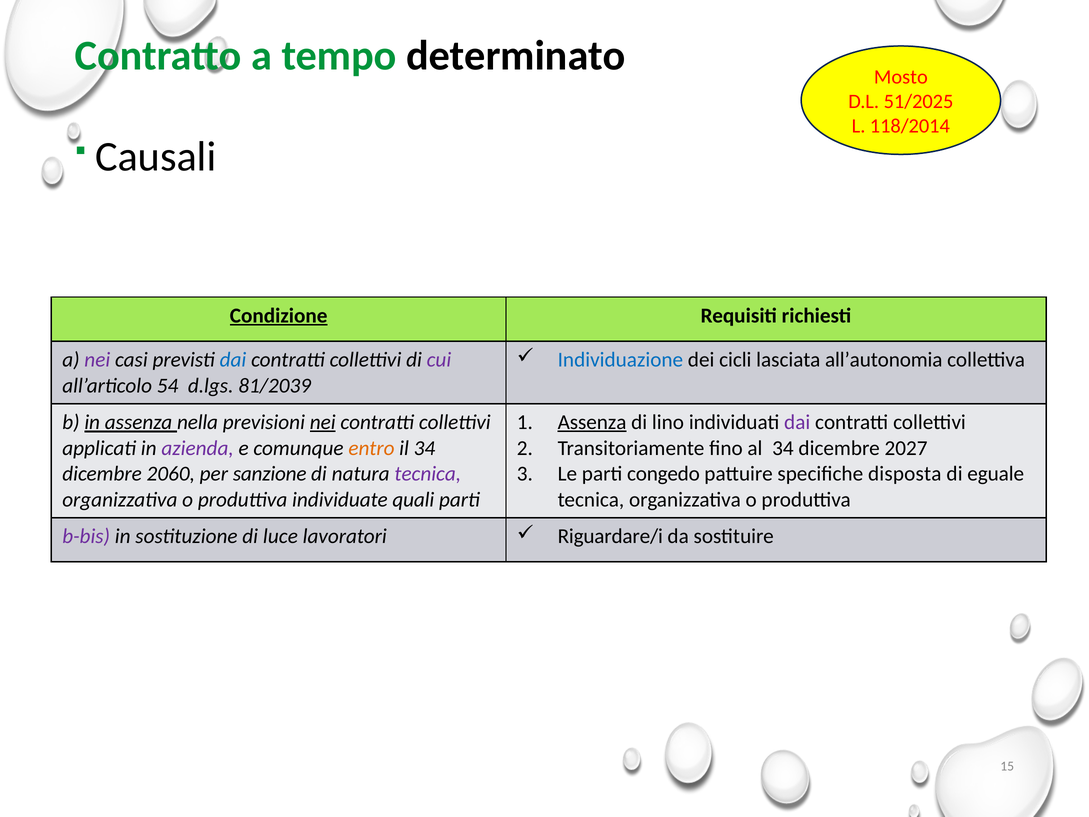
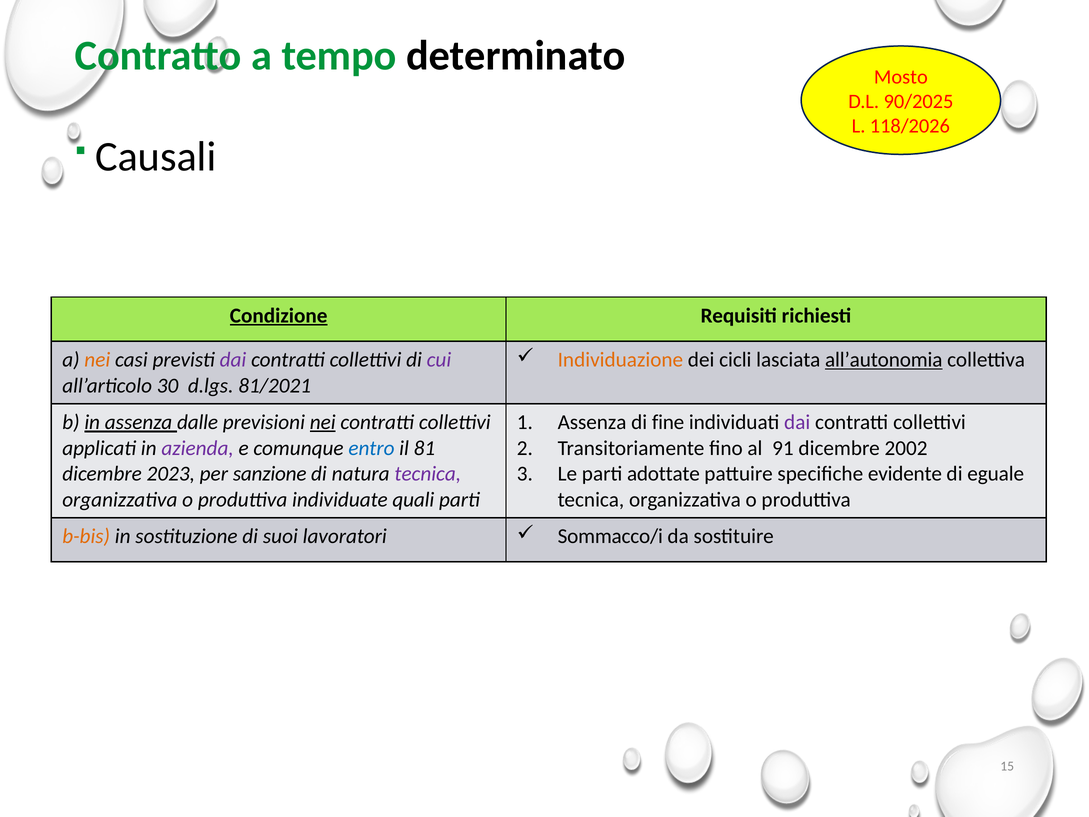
51/2025: 51/2025 -> 90/2025
118/2014: 118/2014 -> 118/2026
Individuazione colour: blue -> orange
all’autonomia underline: none -> present
nei at (97, 360) colour: purple -> orange
dai at (233, 360) colour: blue -> purple
54: 54 -> 30
81/2039: 81/2039 -> 81/2021
nella: nella -> dalle
Assenza at (592, 422) underline: present -> none
lino: lino -> fine
entro colour: orange -> blue
il 34: 34 -> 81
al 34: 34 -> 91
2027: 2027 -> 2002
2060: 2060 -> 2023
congedo: congedo -> adottate
disposta: disposta -> evidente
b-bis colour: purple -> orange
luce: luce -> suoi
Riguardare/i: Riguardare/i -> Sommacco/i
